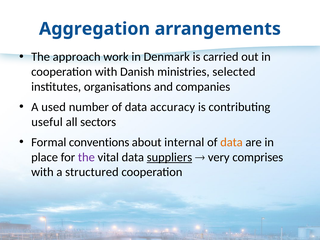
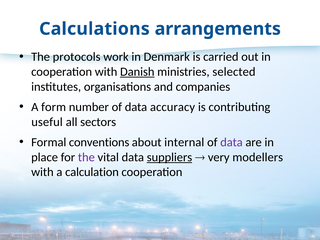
Aggregation: Aggregation -> Calculations
approach: approach -> protocols
Danish underline: none -> present
used: used -> form
data at (232, 142) colour: orange -> purple
comprises: comprises -> modellers
structured: structured -> calculation
